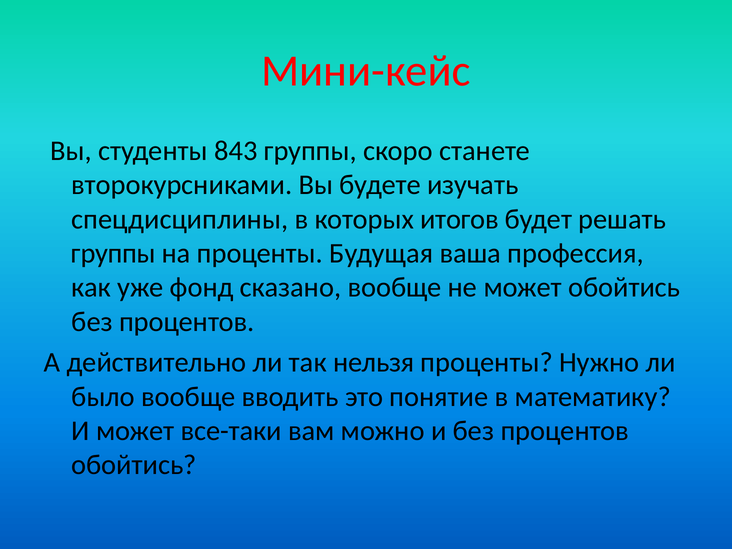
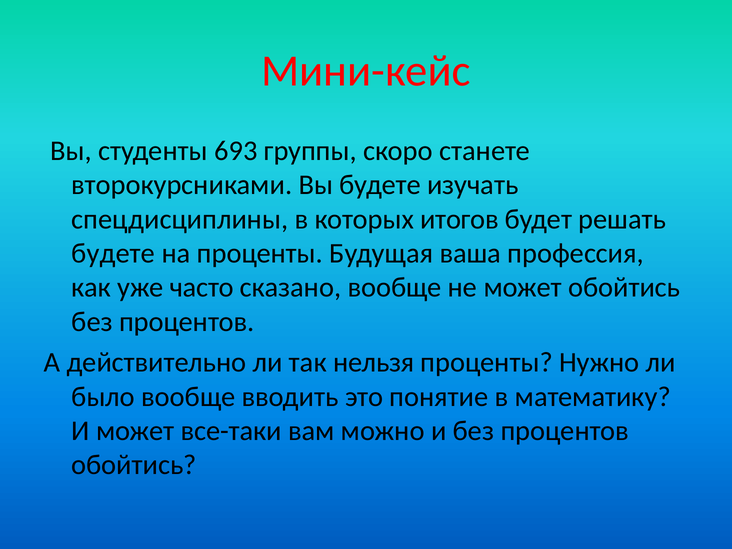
843: 843 -> 693
группы at (113, 253): группы -> будете
фонд: фонд -> часто
